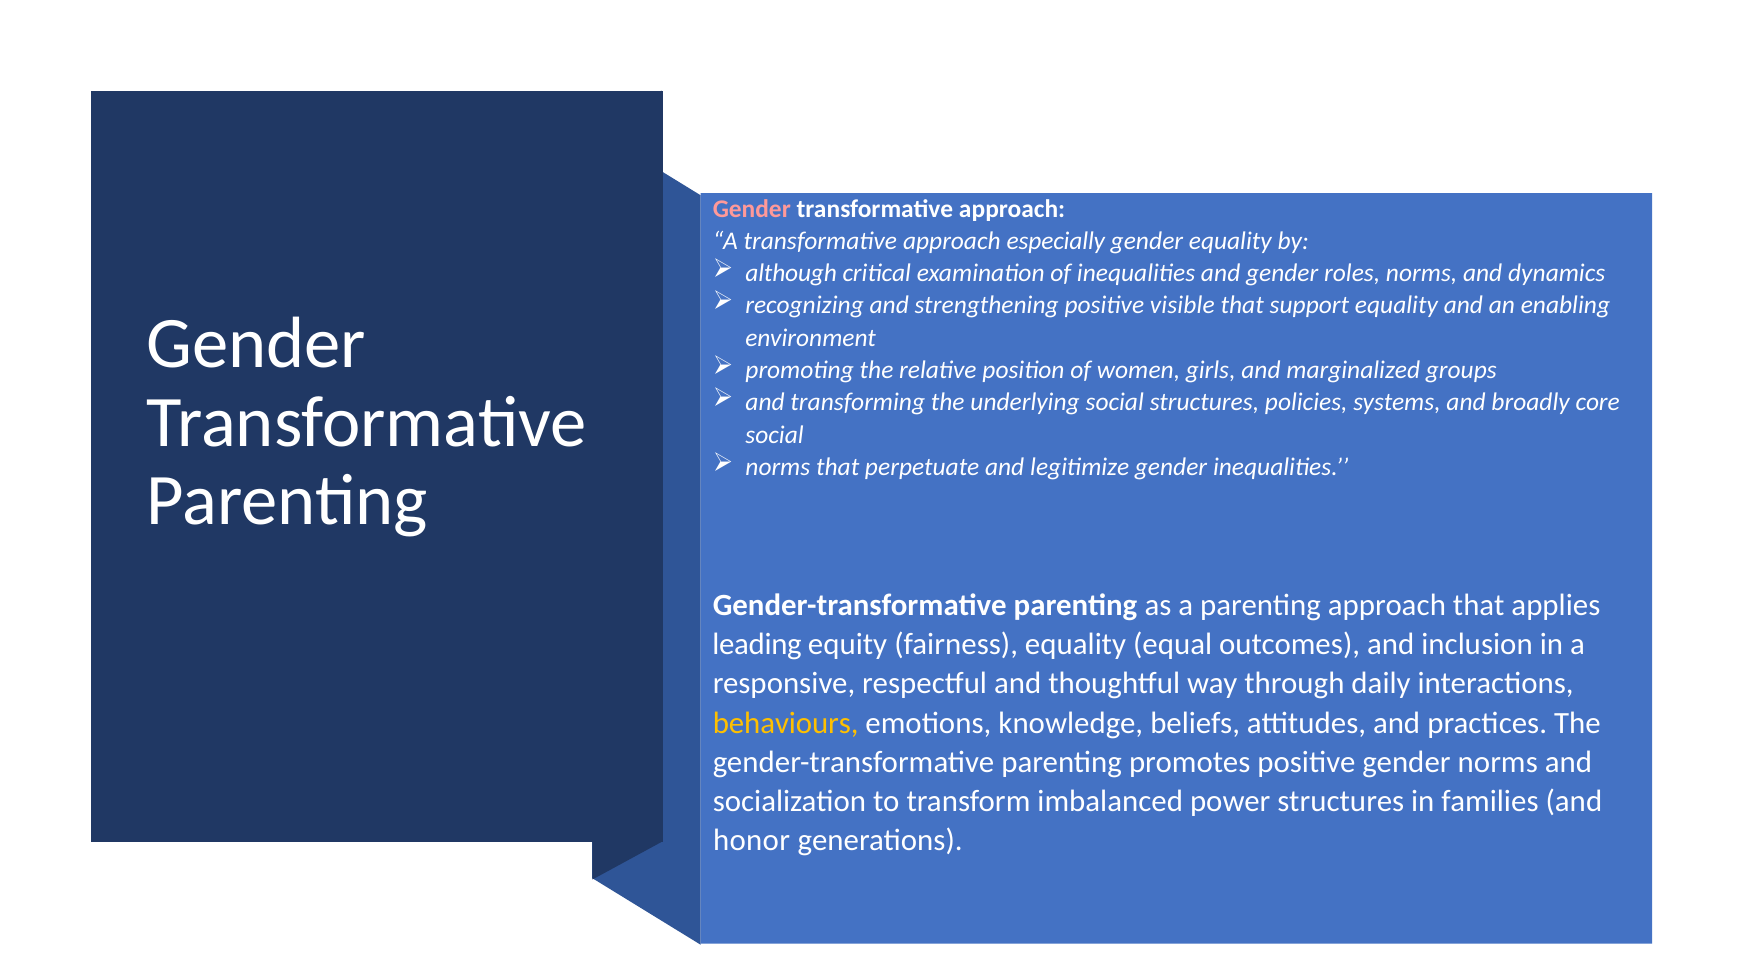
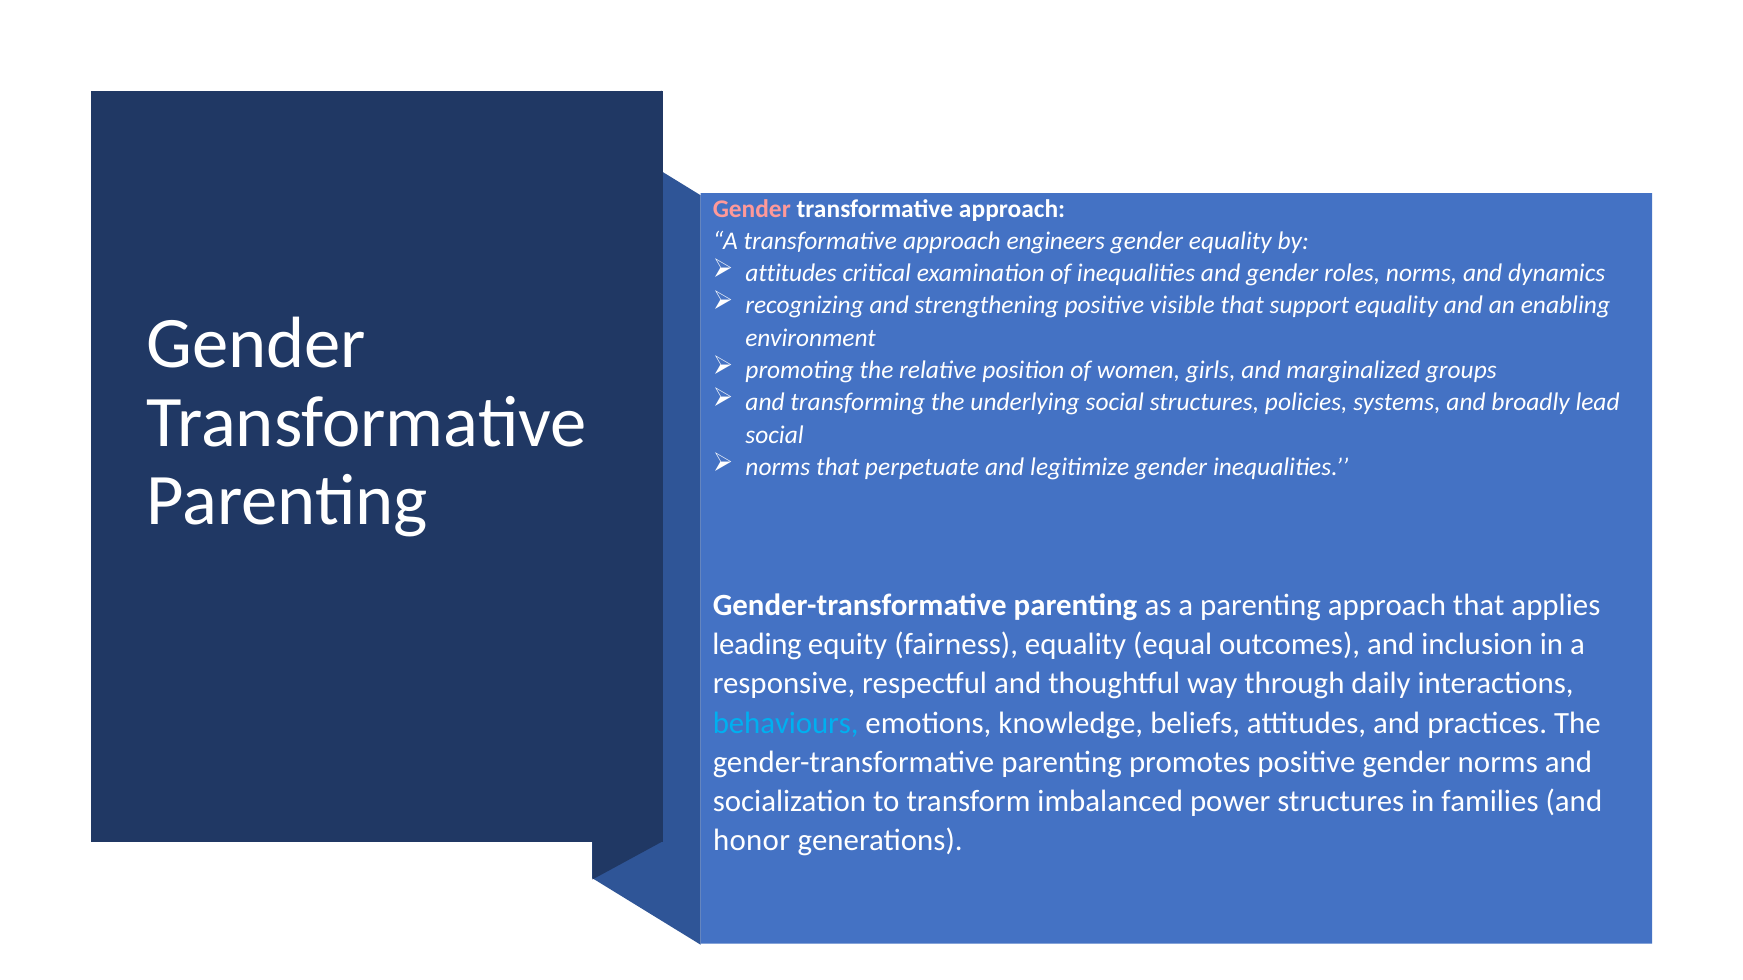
especially: especially -> engineers
although at (791, 273): although -> attitudes
core: core -> lead
behaviours colour: yellow -> light blue
